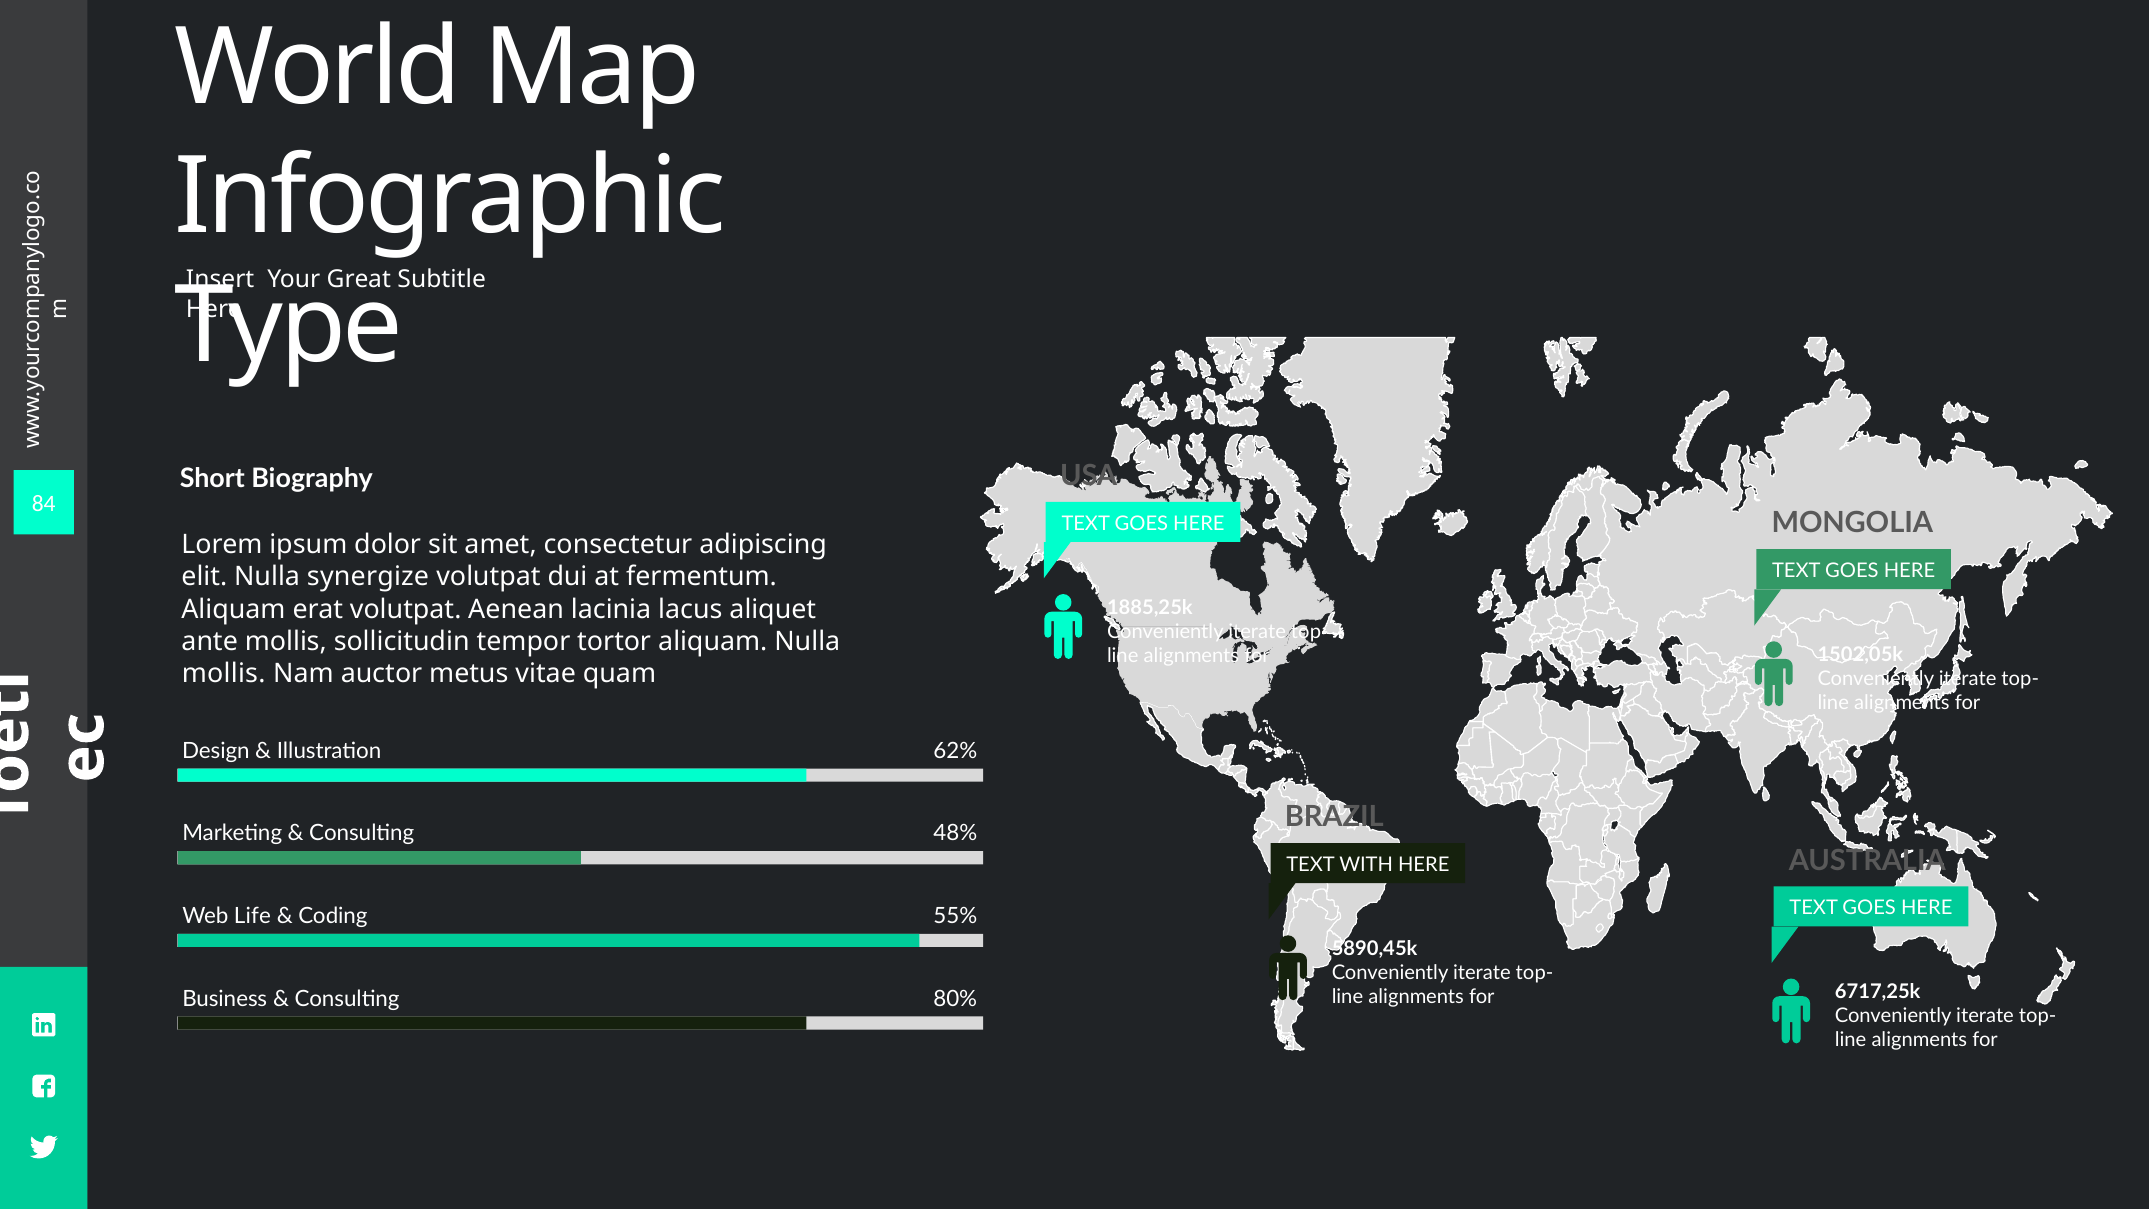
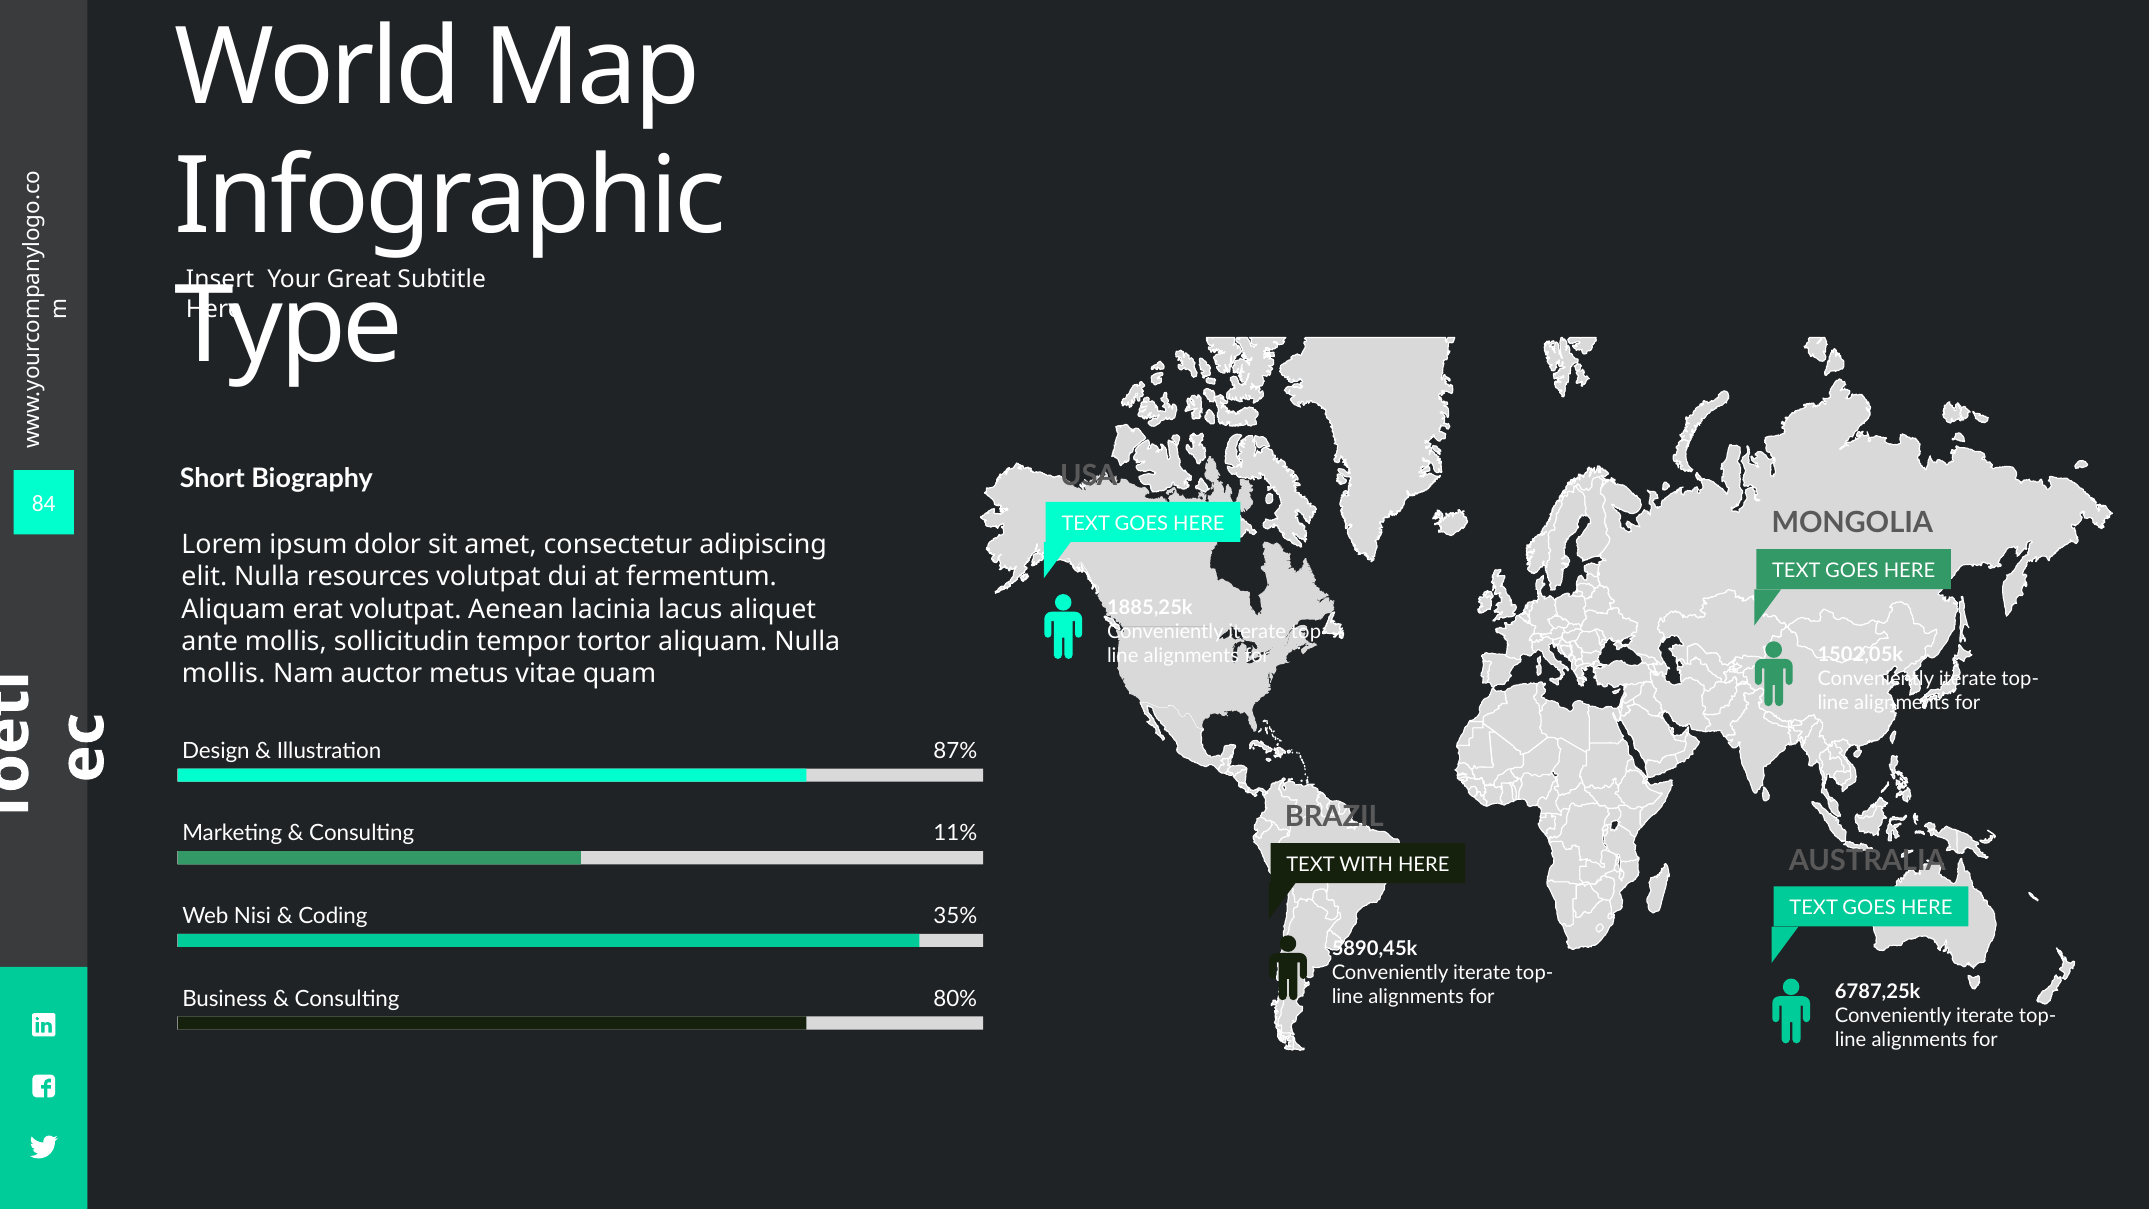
synergize: synergize -> resources
62%: 62% -> 87%
48%: 48% -> 11%
Life: Life -> Nisi
55%: 55% -> 35%
6717,25k: 6717,25k -> 6787,25k
